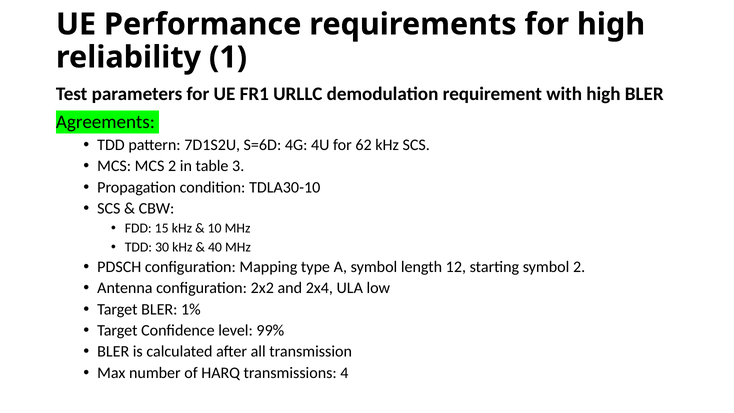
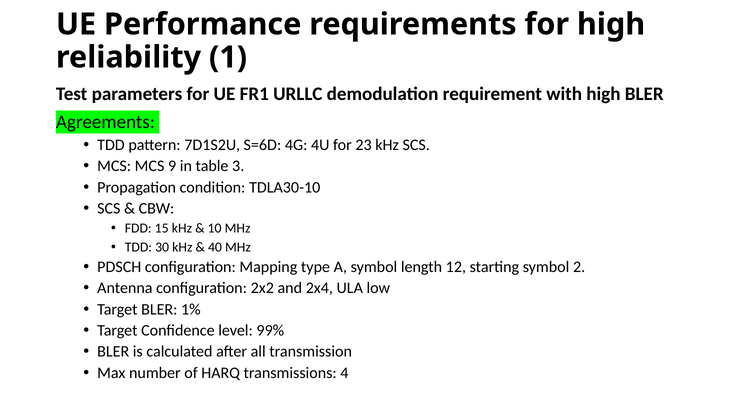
62: 62 -> 23
MCS 2: 2 -> 9
